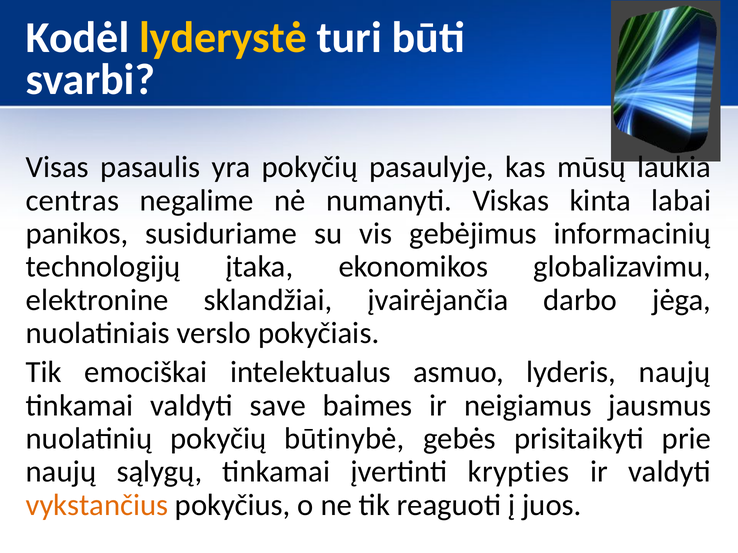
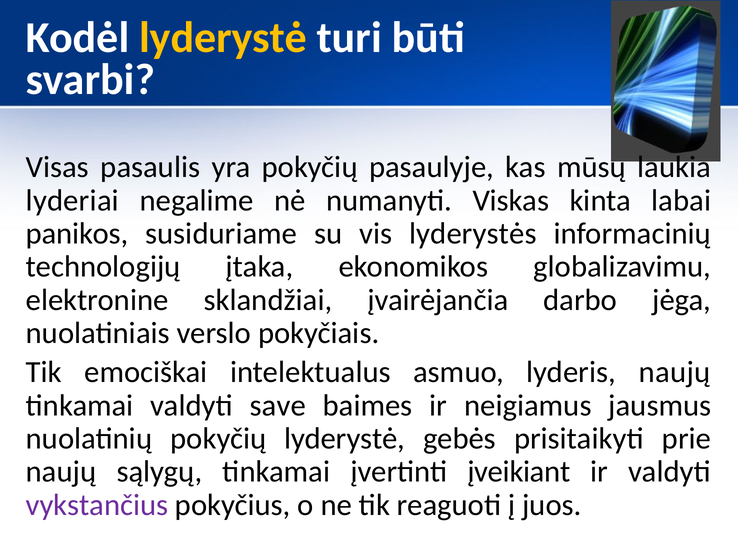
centras: centras -> lyderiai
gebėjimus: gebėjimus -> lyderystės
pokyčių būtinybė: būtinybė -> lyderystė
krypties: krypties -> įveikiant
vykstančius colour: orange -> purple
